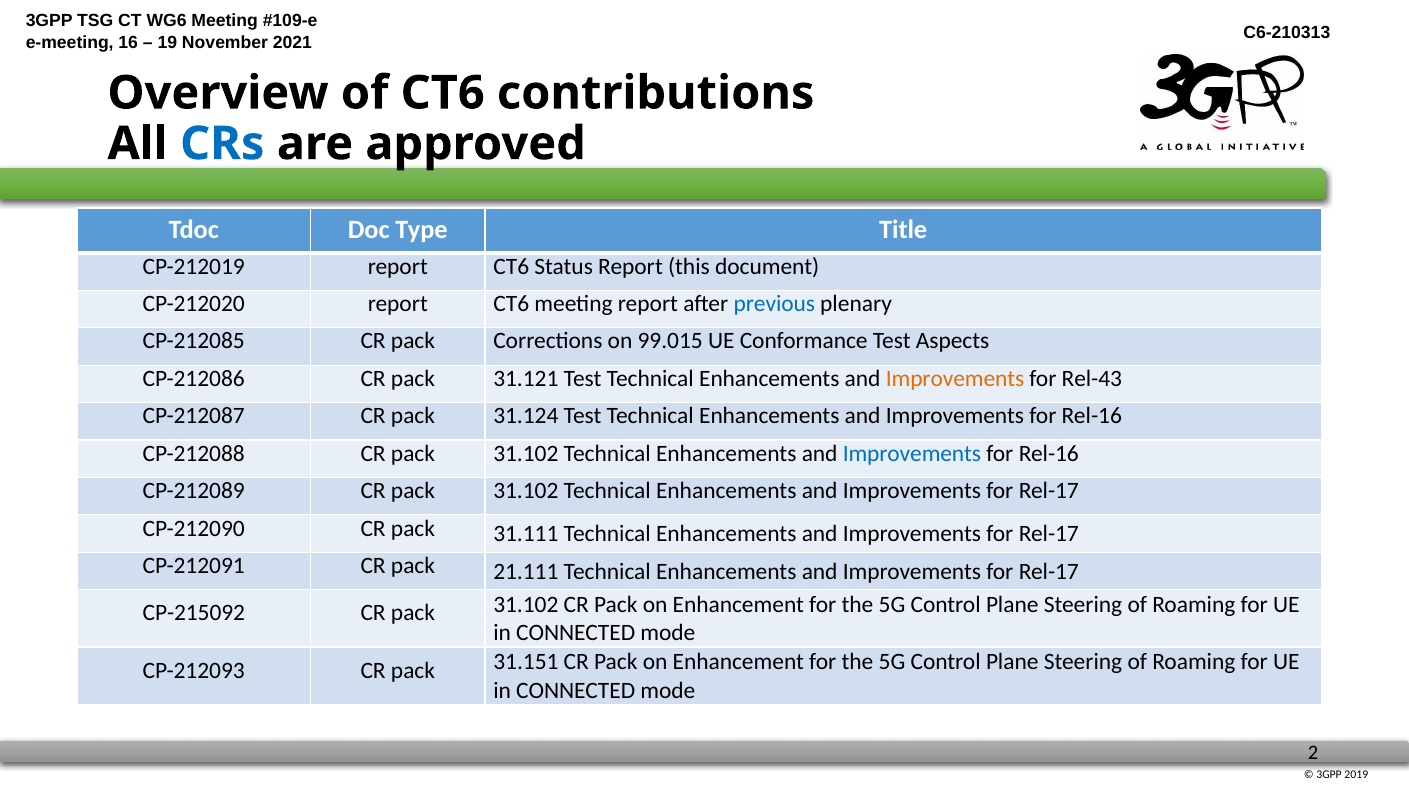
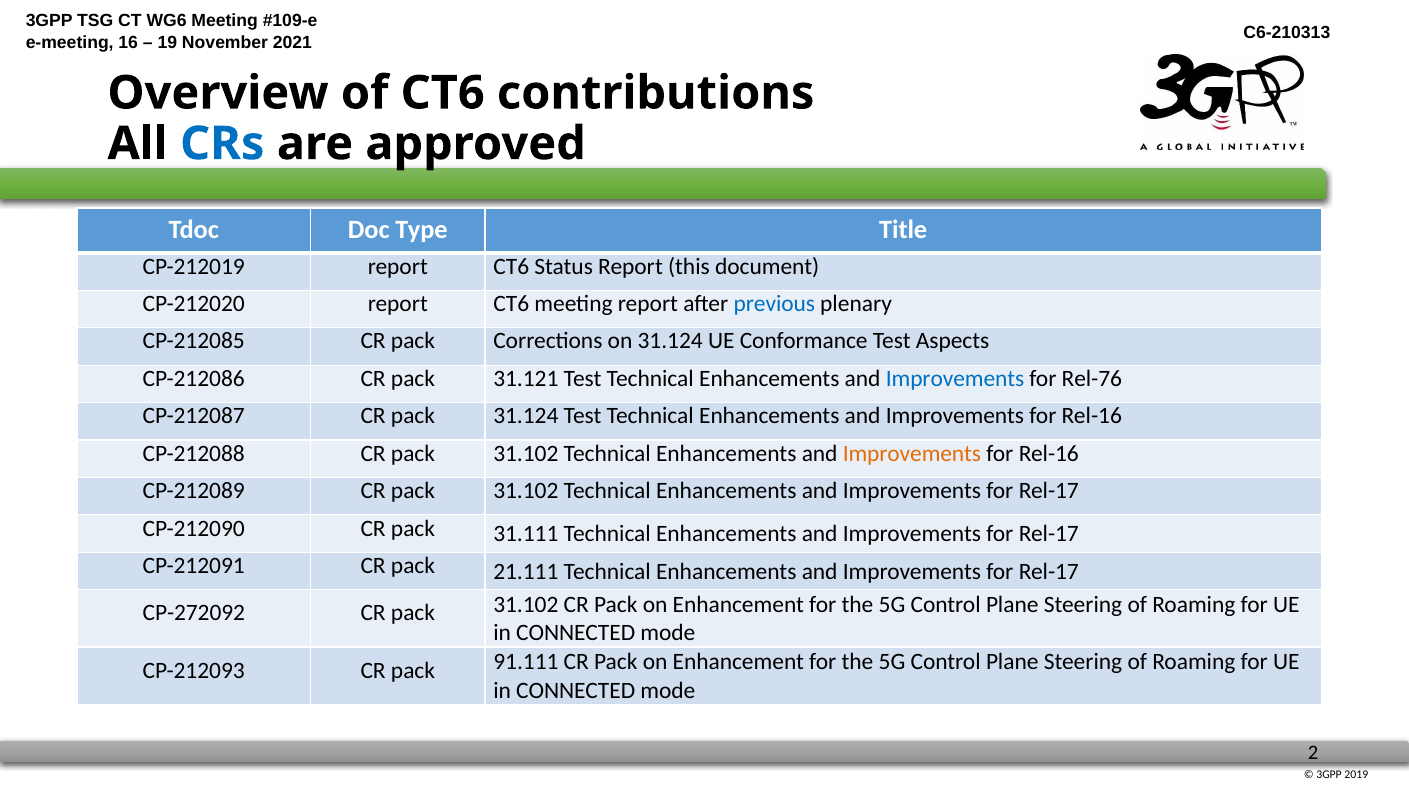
on 99.015: 99.015 -> 31.124
Improvements at (955, 379) colour: orange -> blue
Rel-43: Rel-43 -> Rel-76
Improvements at (912, 454) colour: blue -> orange
CP-215092: CP-215092 -> CP-272092
31.151: 31.151 -> 91.111
